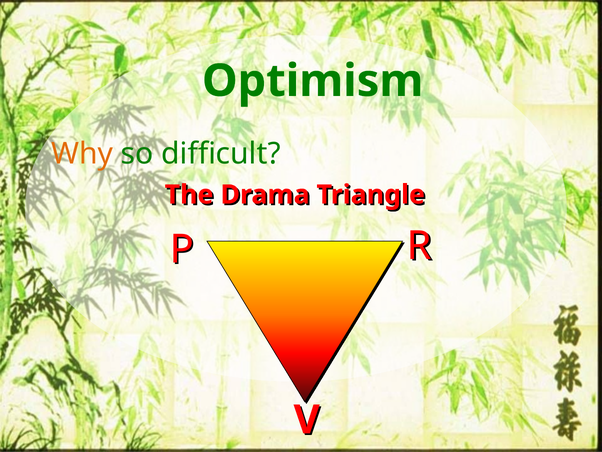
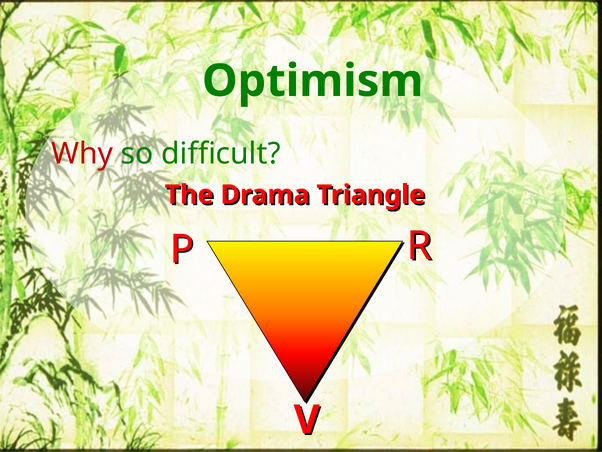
Why colour: orange -> red
